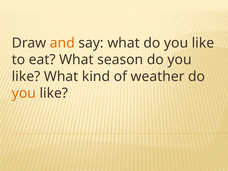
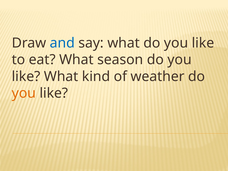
and colour: orange -> blue
